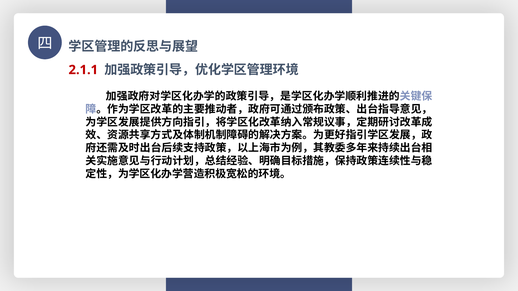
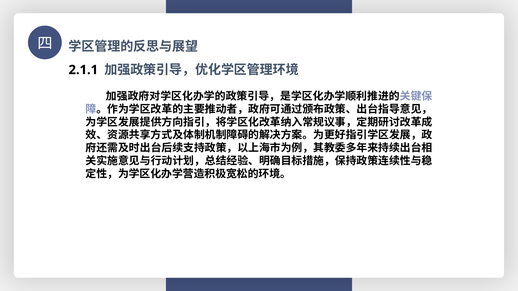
2.1.1 colour: red -> black
